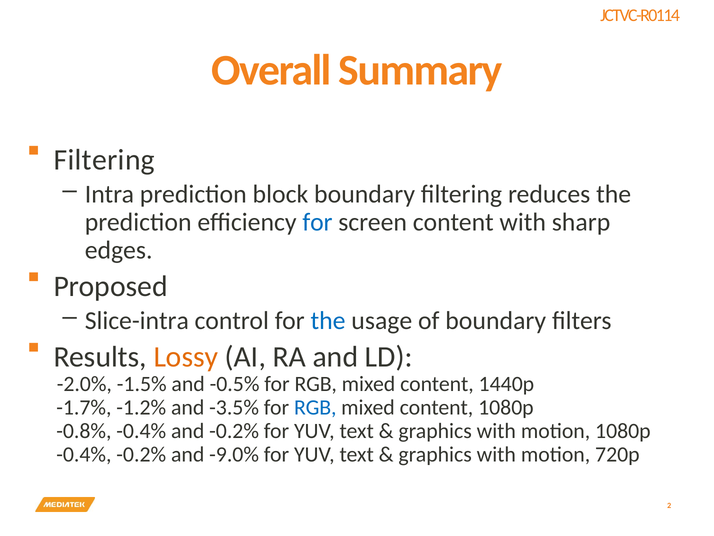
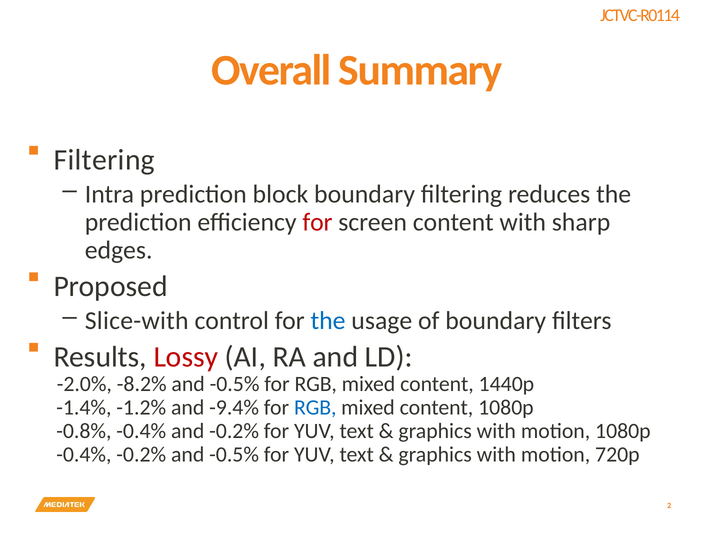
for at (318, 222) colour: blue -> red
Slice-intra: Slice-intra -> Slice-with
Lossy colour: orange -> red
-1.5%: -1.5% -> -8.2%
-1.7%: -1.7% -> -1.4%
-3.5%: -3.5% -> -9.4%
-0.2% and -9.0%: -9.0% -> -0.5%
